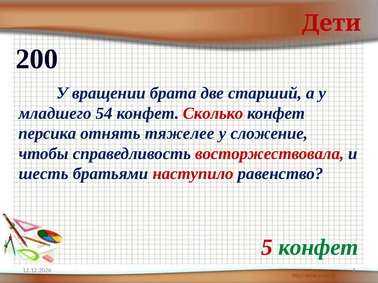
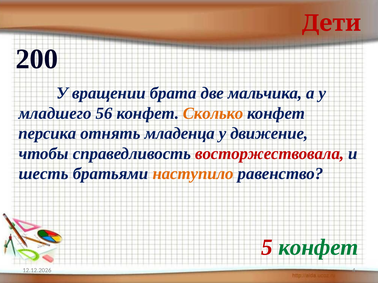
старший: старший -> мальчика
54: 54 -> 56
Сколько colour: red -> orange
тяжелее: тяжелее -> младенца
сложение: сложение -> движение
наступило colour: red -> orange
